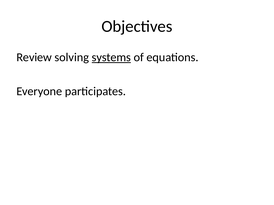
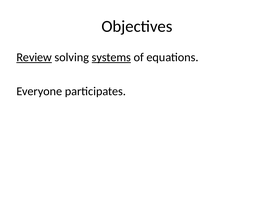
Review underline: none -> present
